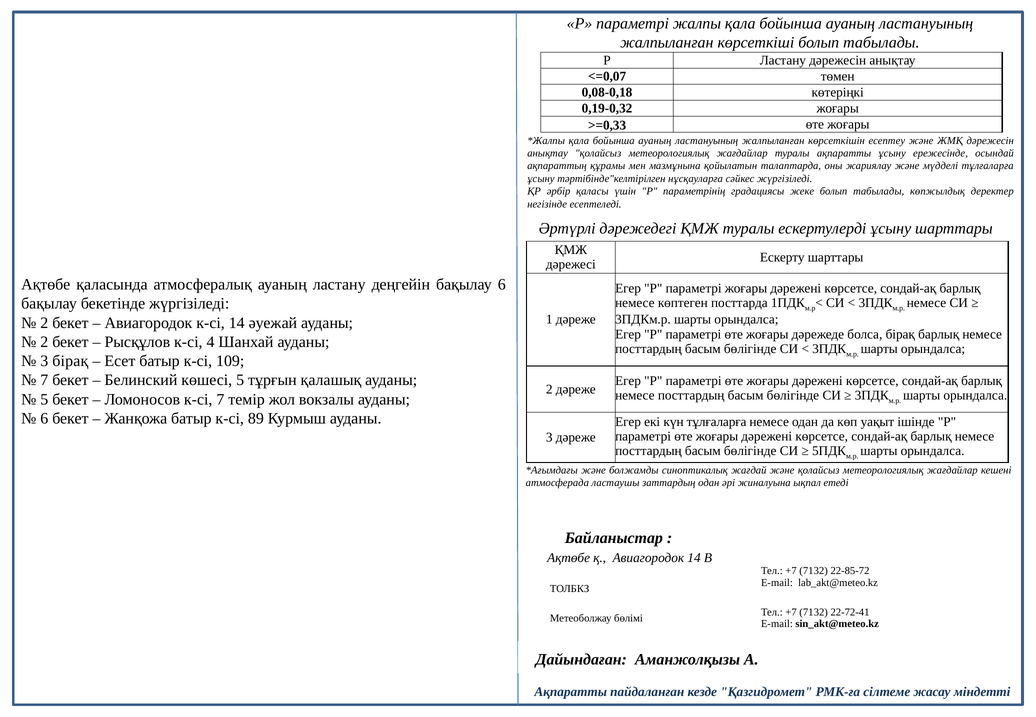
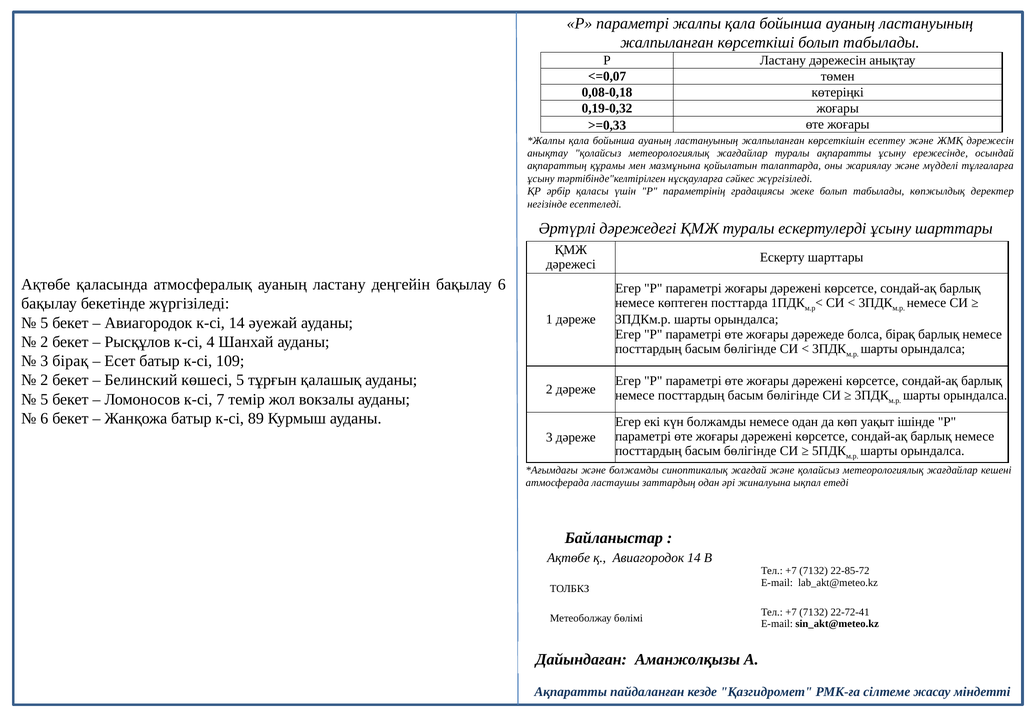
2 at (44, 323): 2 -> 5
7 at (44, 380): 7 -> 2
күн тұлғаларға: тұлғаларға -> болжамды
